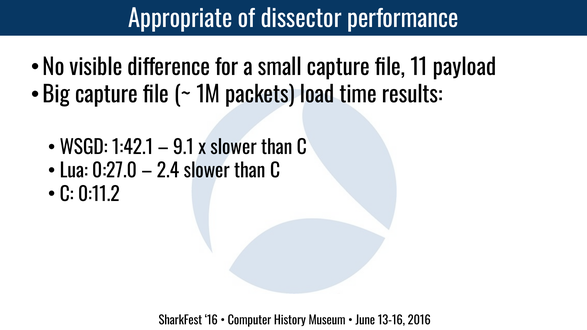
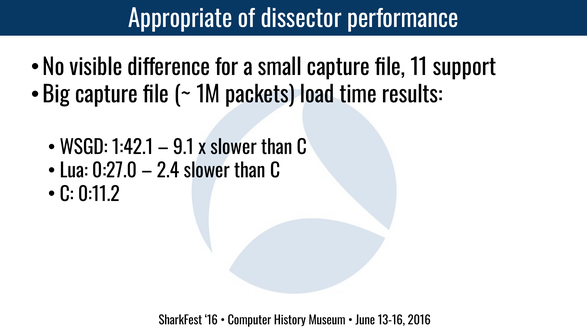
payload: payload -> support
